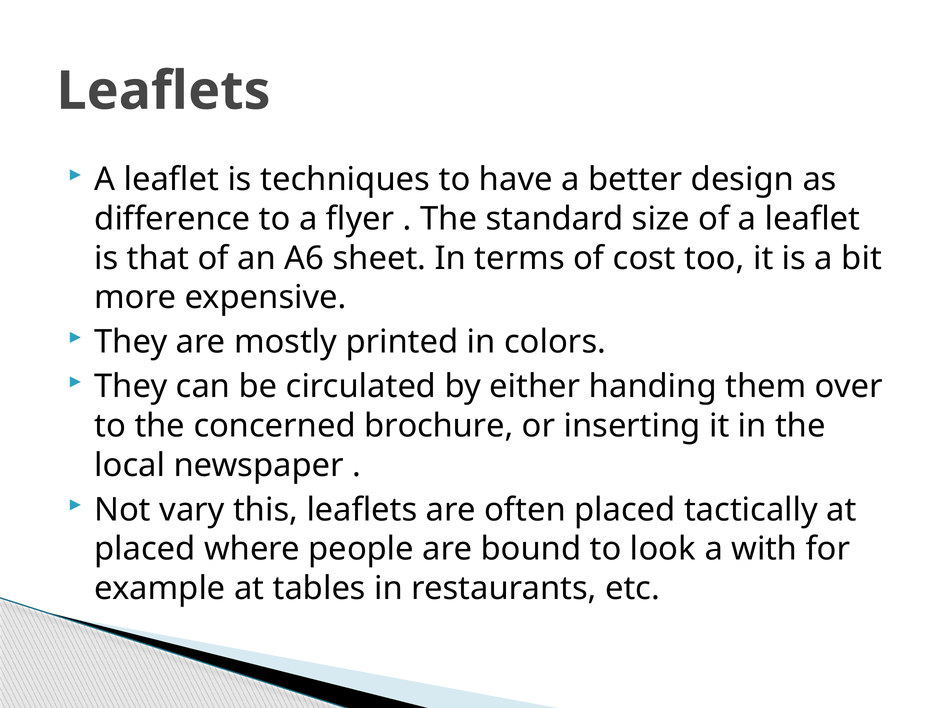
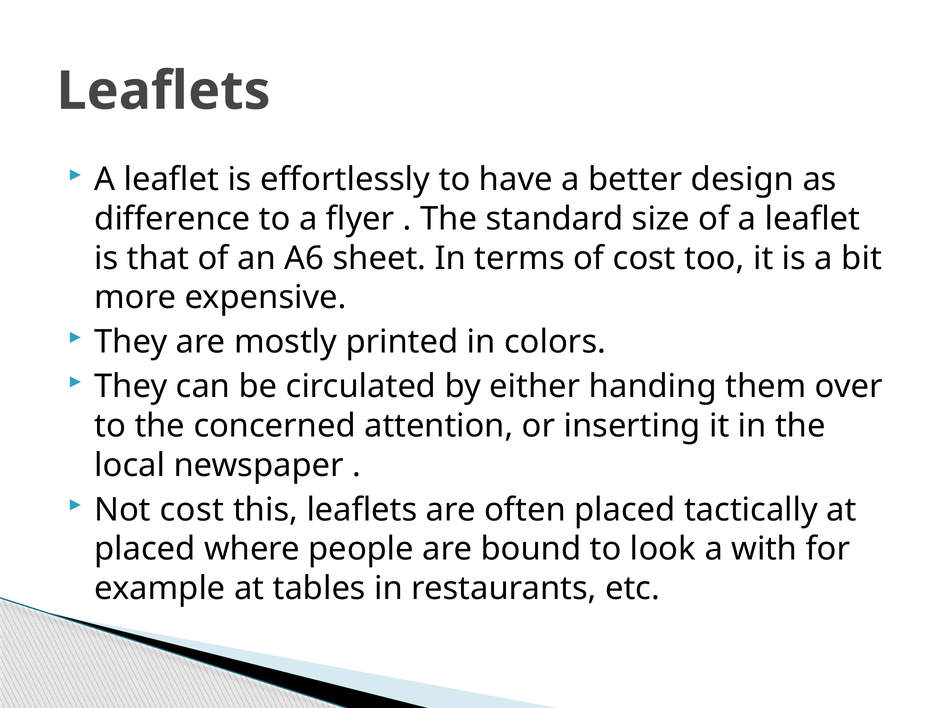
techniques: techniques -> effortlessly
brochure: brochure -> attention
Not vary: vary -> cost
